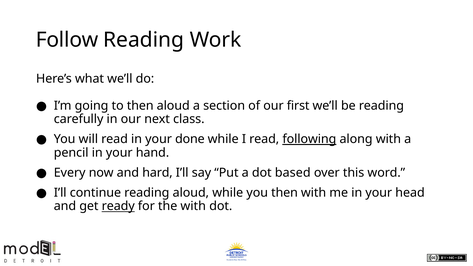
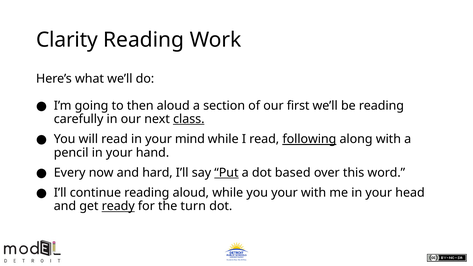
Follow: Follow -> Clarity
class underline: none -> present
done: done -> mind
Put underline: none -> present
you then: then -> your
the with: with -> turn
